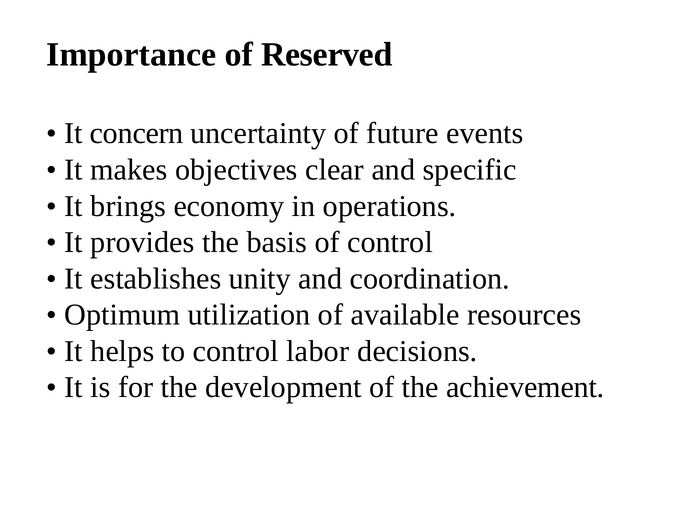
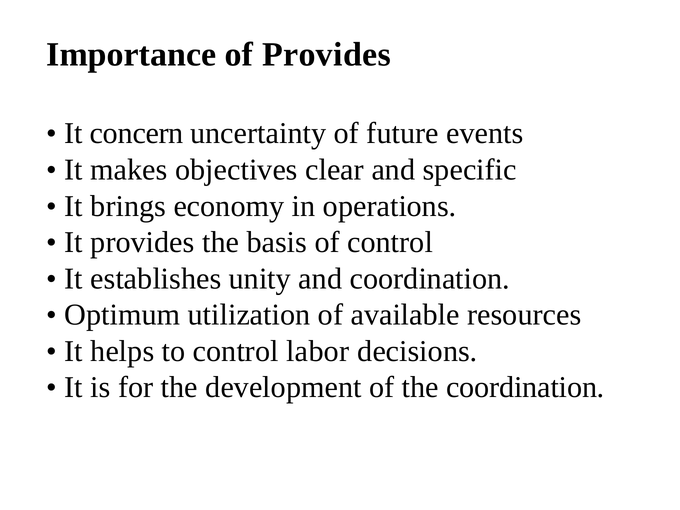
of Reserved: Reserved -> Provides
the achievement: achievement -> coordination
